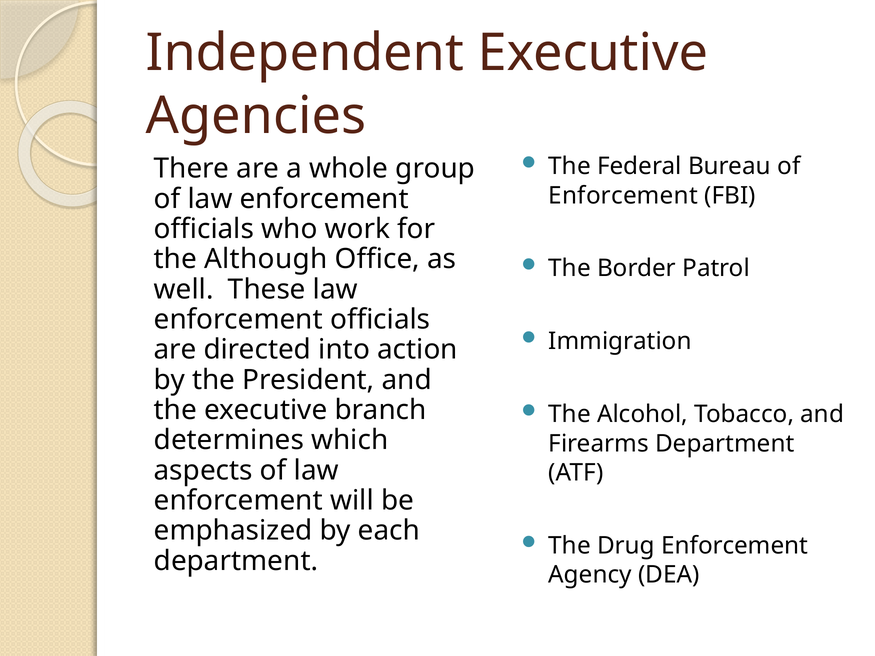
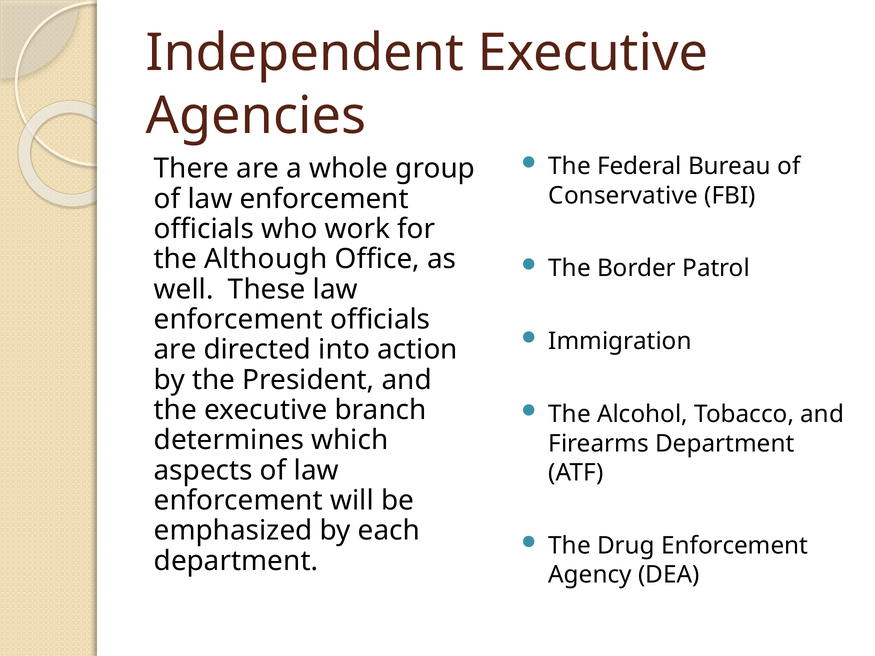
Enforcement at (623, 196): Enforcement -> Conservative
